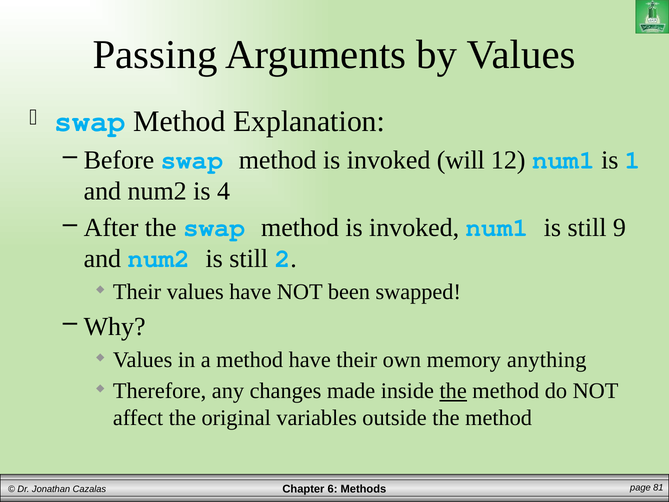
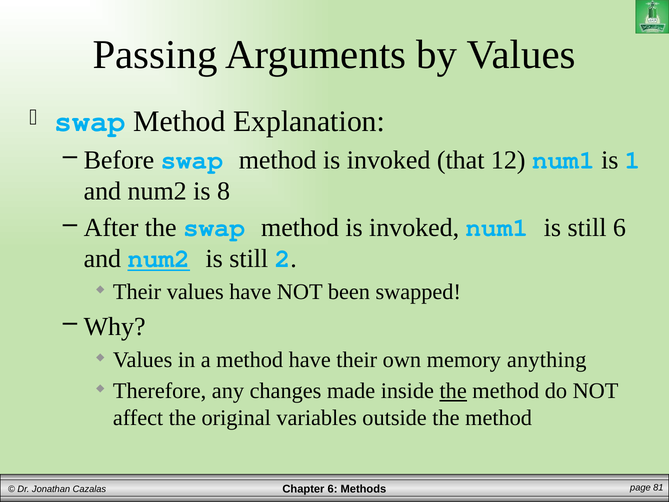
will: will -> that
4: 4 -> 8
still 9: 9 -> 6
num2 at (159, 259) underline: none -> present
